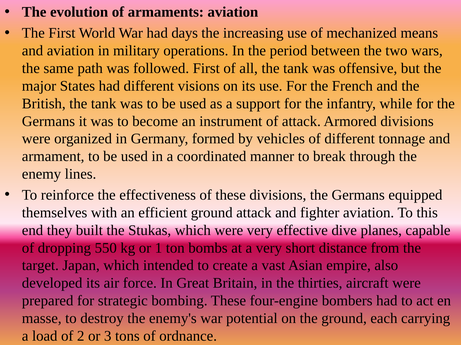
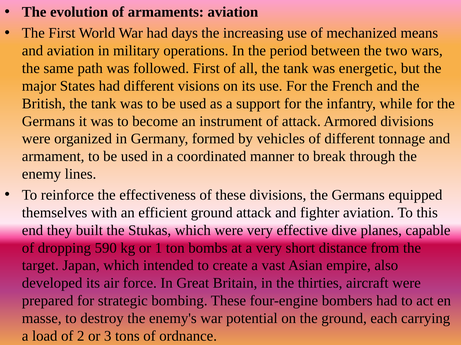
offensive: offensive -> energetic
550: 550 -> 590
